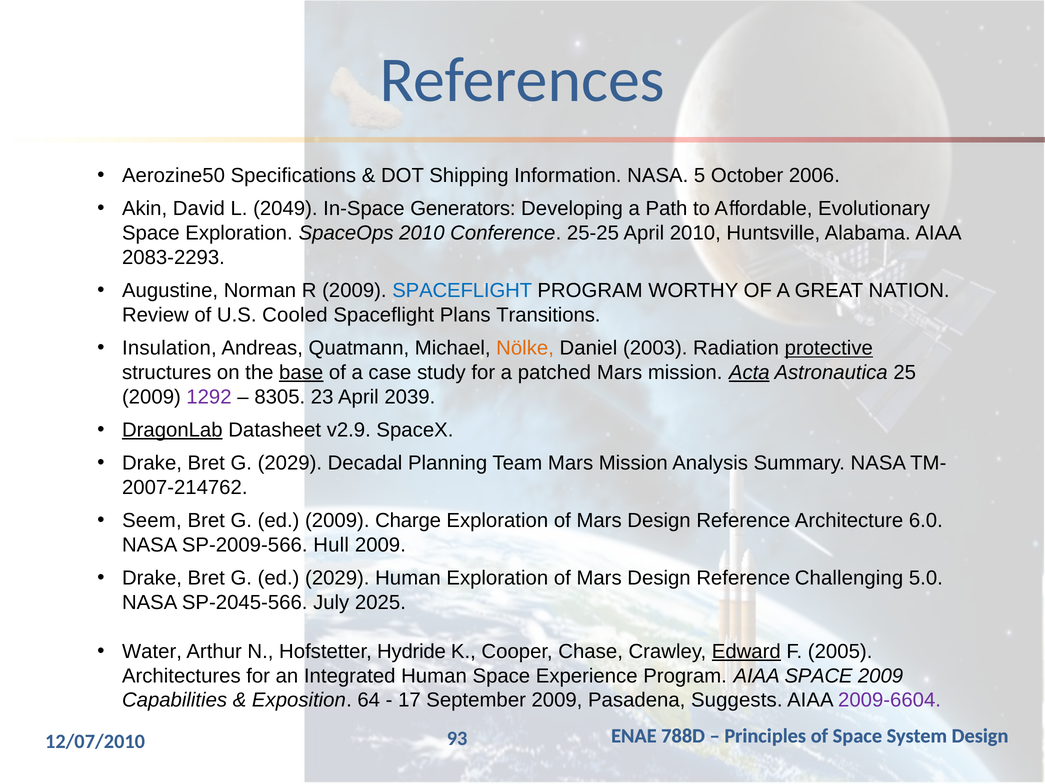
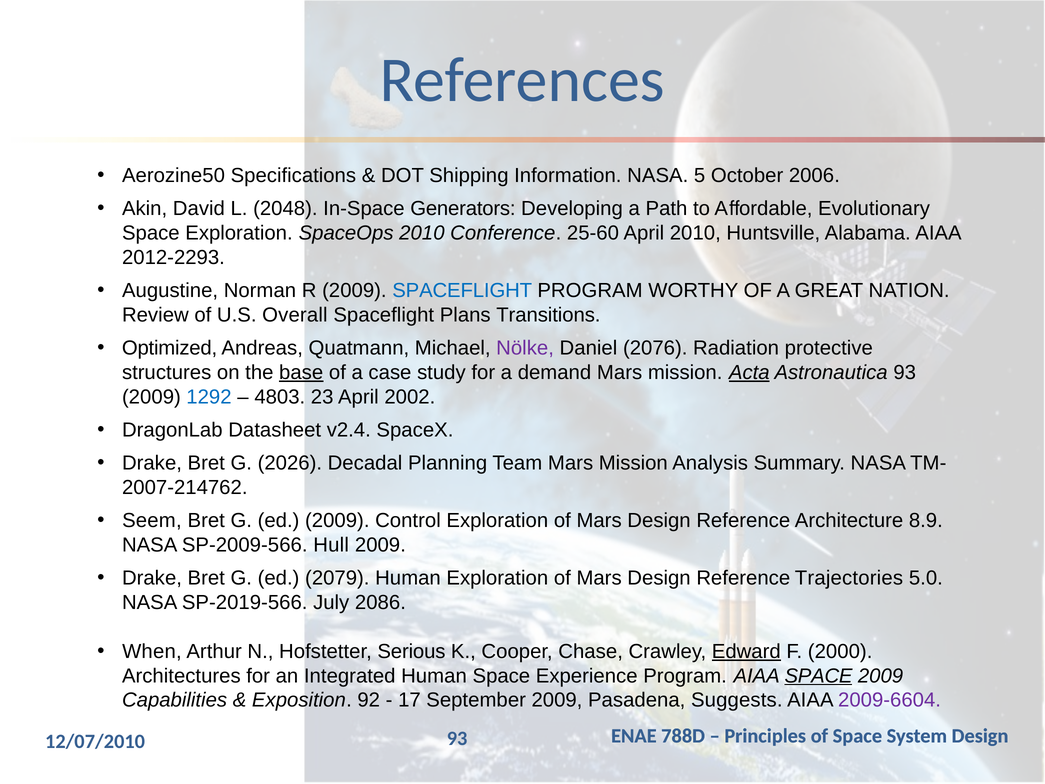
2049: 2049 -> 2048
25-25: 25-25 -> 25-60
2083-2293: 2083-2293 -> 2012-2293
Cooled: Cooled -> Overall
Insulation: Insulation -> Optimized
Nölke colour: orange -> purple
2003: 2003 -> 2076
protective underline: present -> none
patched: patched -> demand
Astronautica 25: 25 -> 93
1292 colour: purple -> blue
8305: 8305 -> 4803
2039: 2039 -> 2002
DragonLab underline: present -> none
v2.9: v2.9 -> v2.4
G 2029: 2029 -> 2026
Charge: Charge -> Control
6.0: 6.0 -> 8.9
ed 2029: 2029 -> 2079
Challenging: Challenging -> Trajectories
SP-2045-566: SP-2045-566 -> SP-2019-566
2025: 2025 -> 2086
Water: Water -> When
Hydride: Hydride -> Serious
2005: 2005 -> 2000
SPACE at (819, 676) underline: none -> present
64: 64 -> 92
